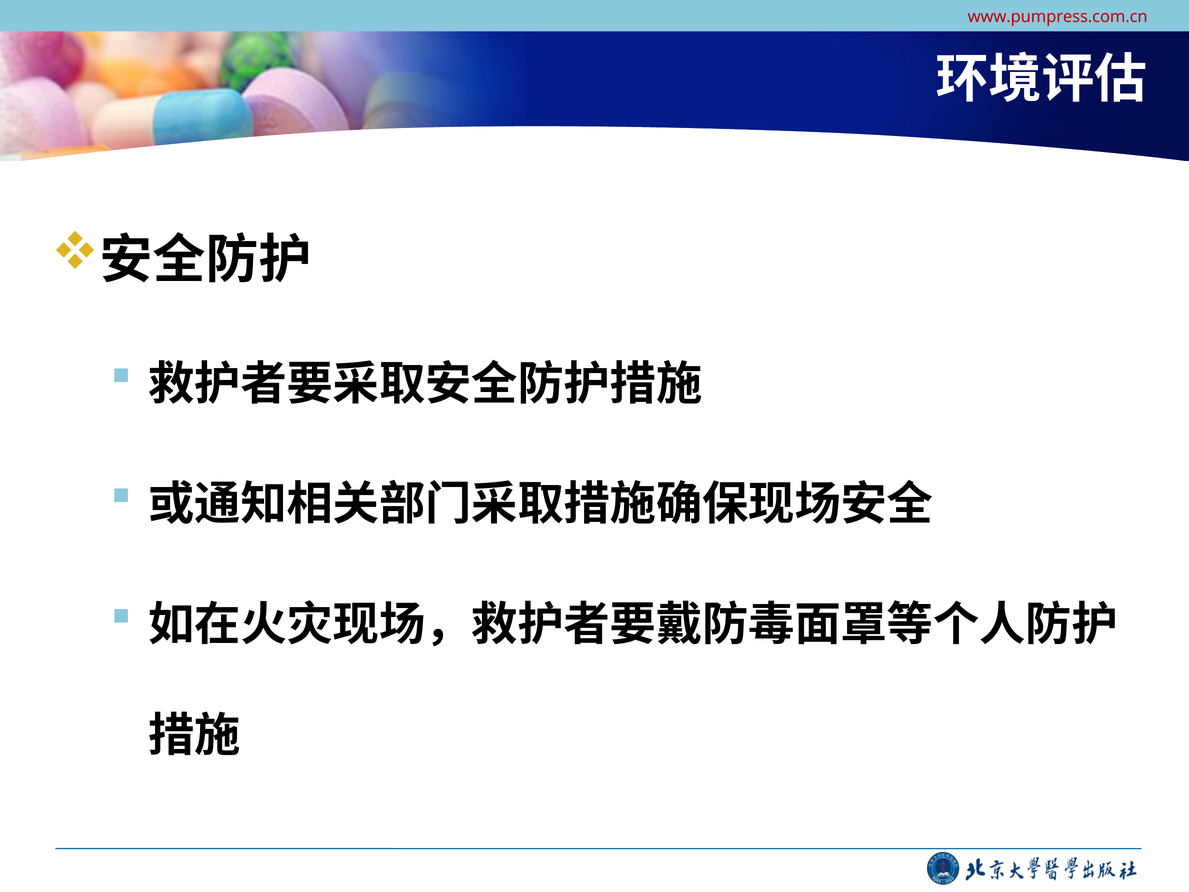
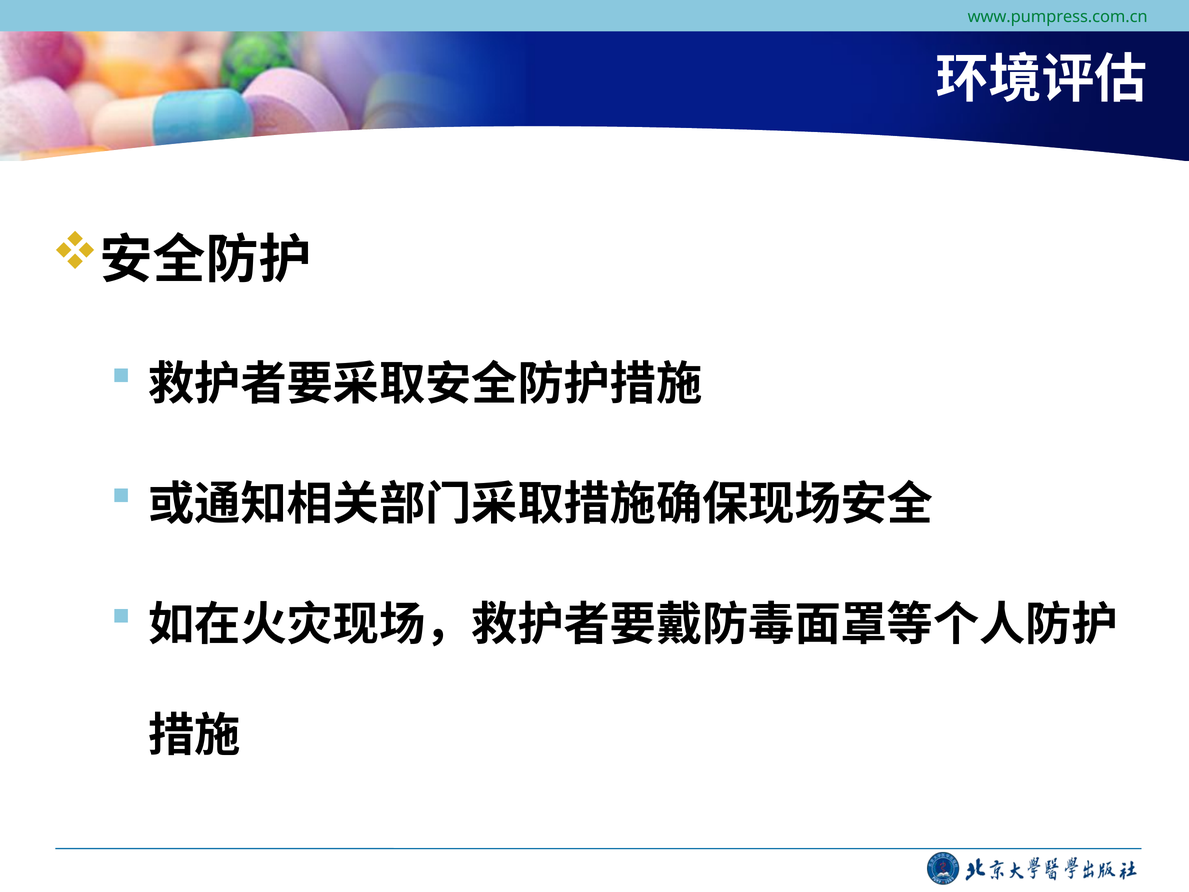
www.pumpress.com.cn colour: red -> green
